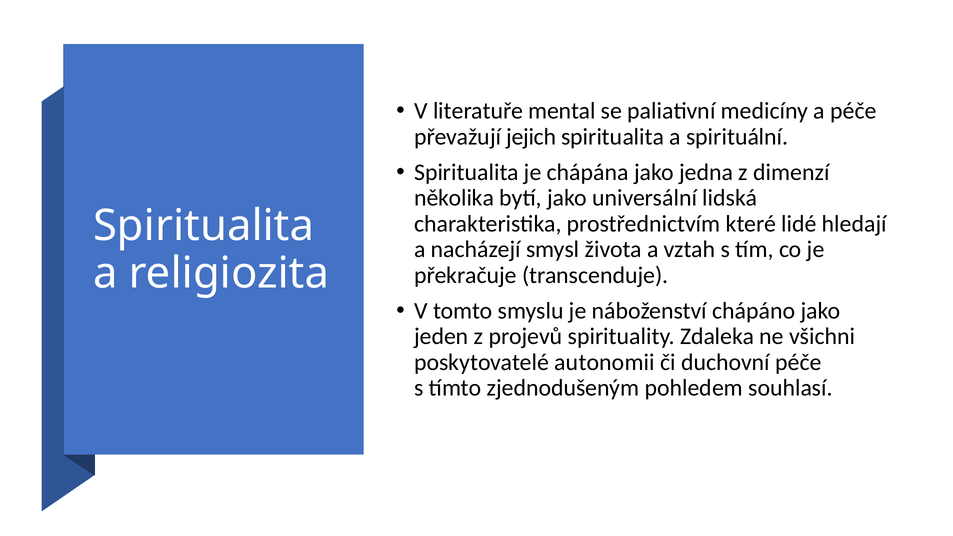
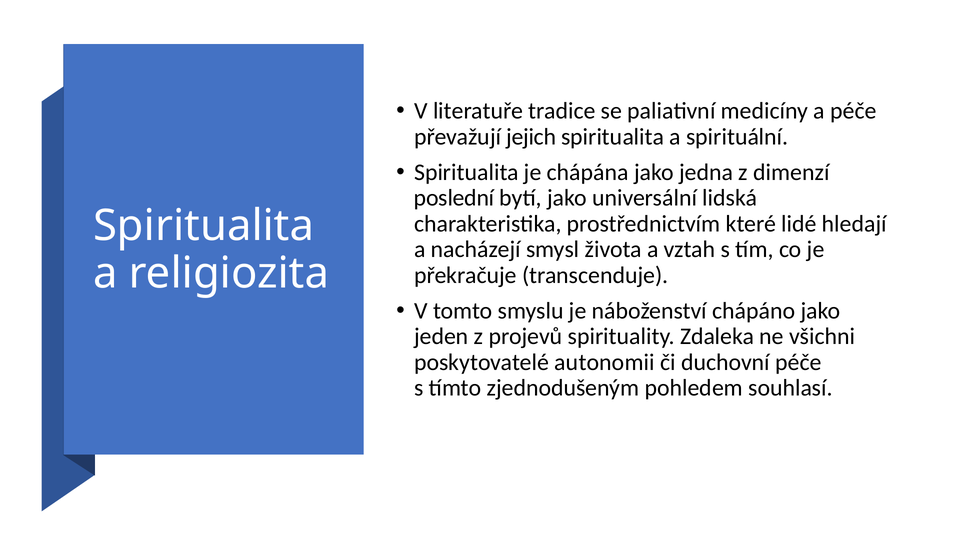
mental: mental -> tradice
několika: několika -> poslední
